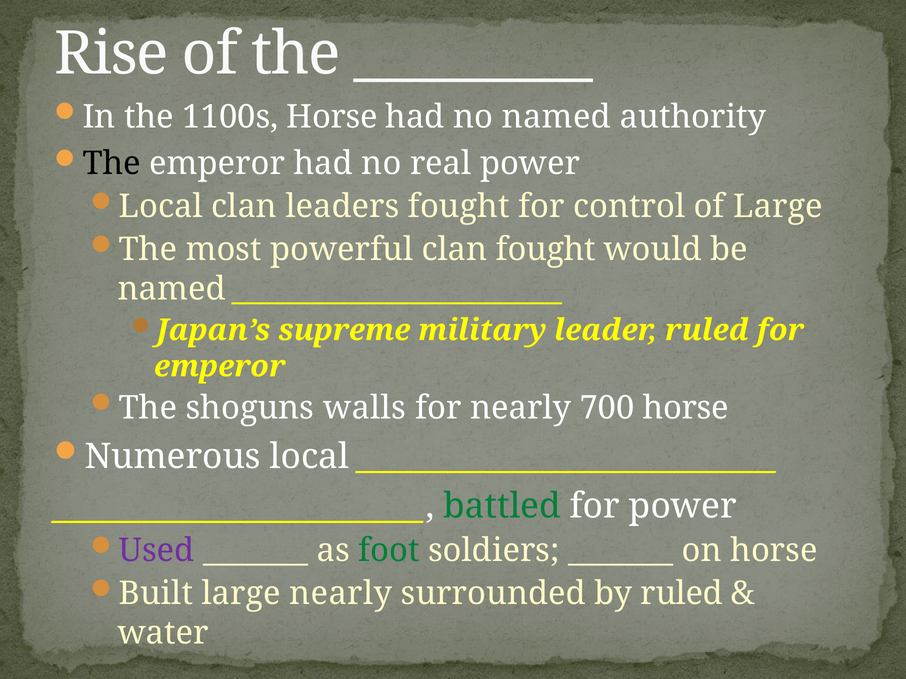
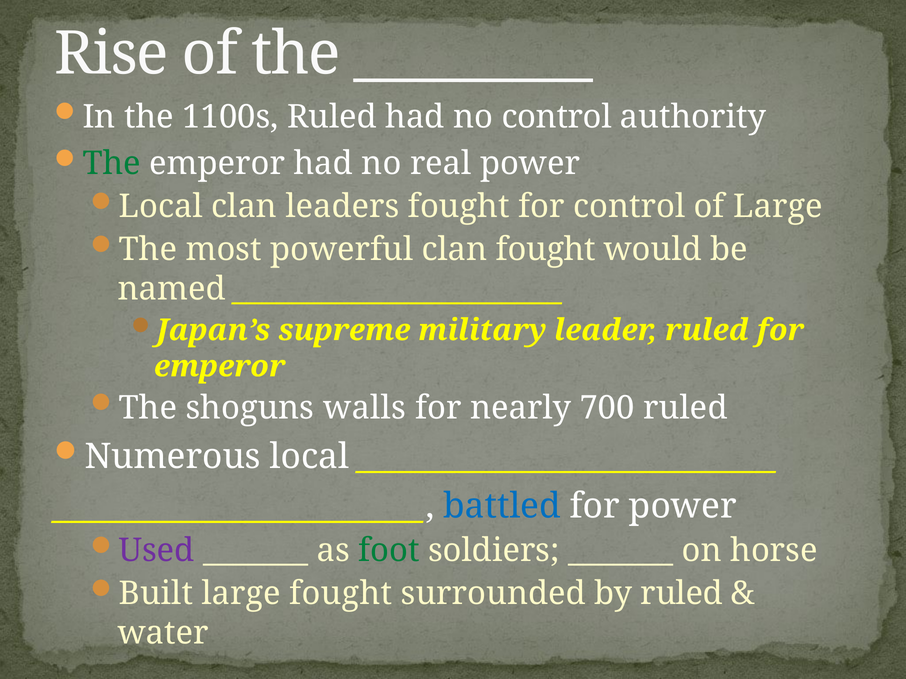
1100s Horse: Horse -> Ruled
no named: named -> control
The at (112, 164) colour: black -> green
700 horse: horse -> ruled
battled colour: green -> blue
large nearly: nearly -> fought
